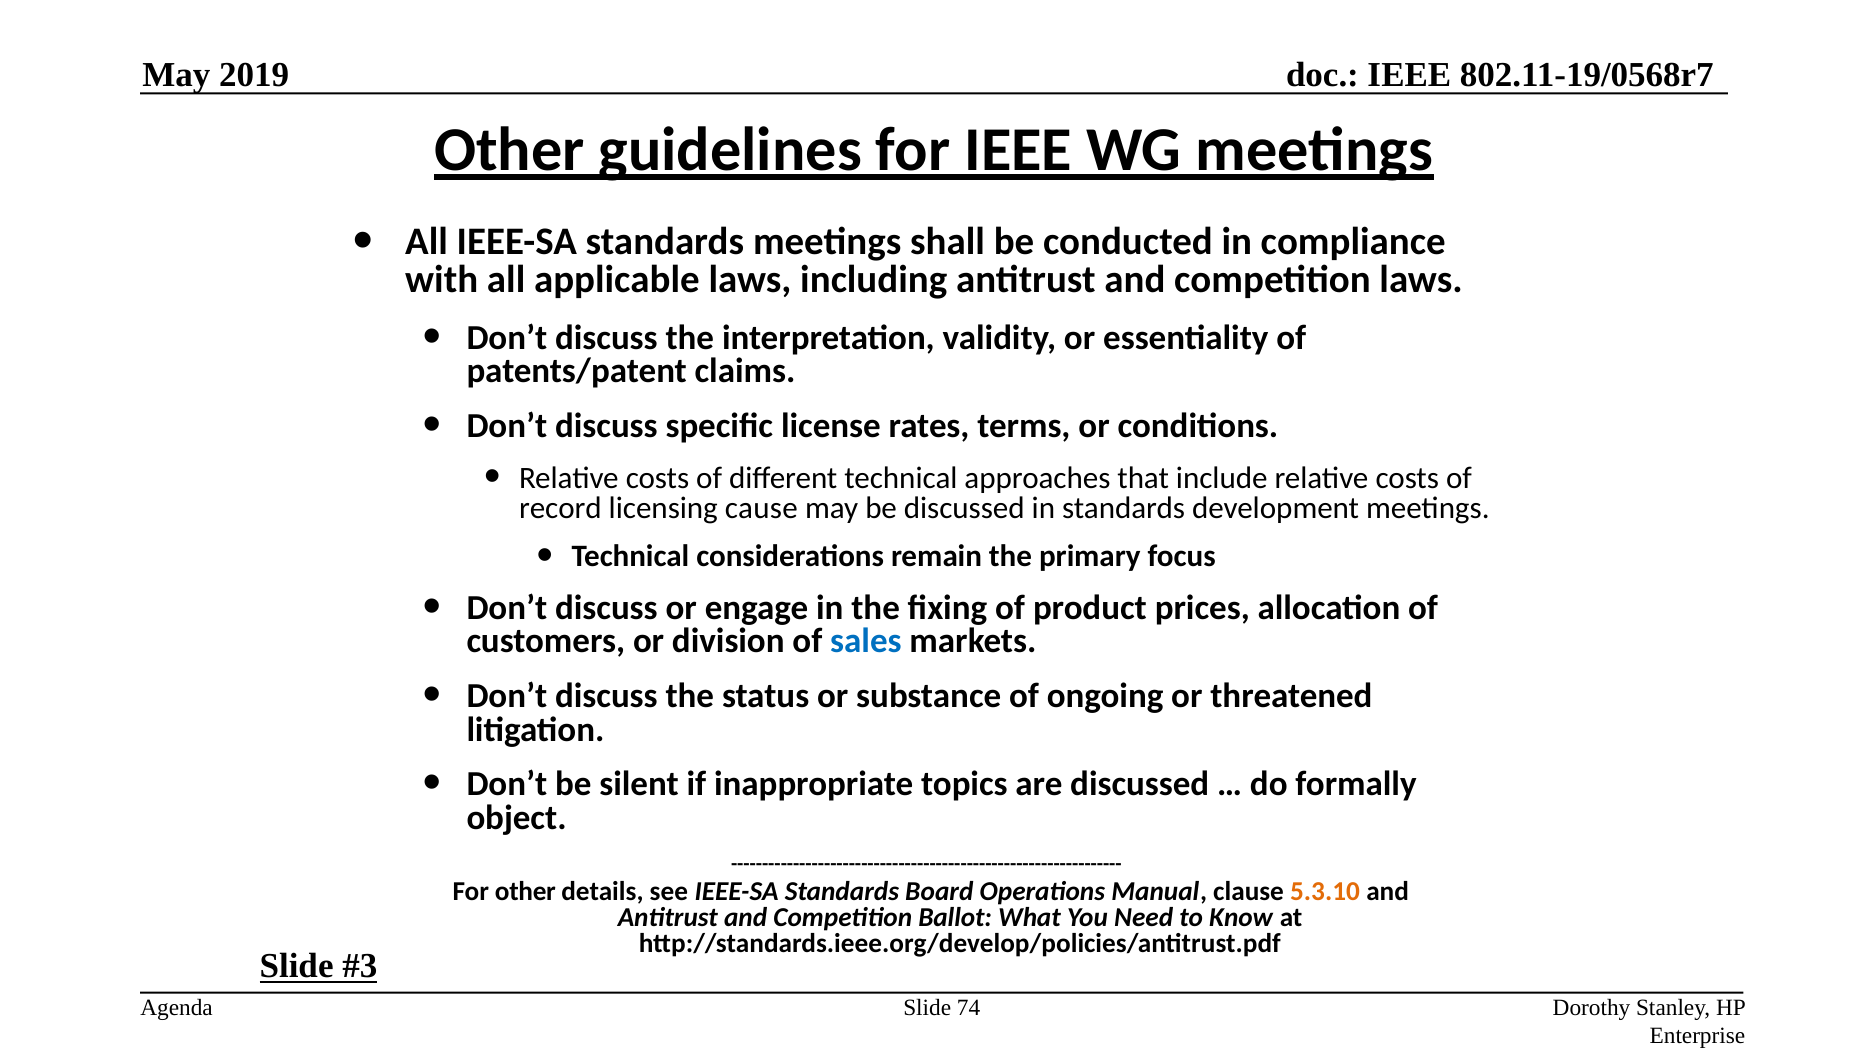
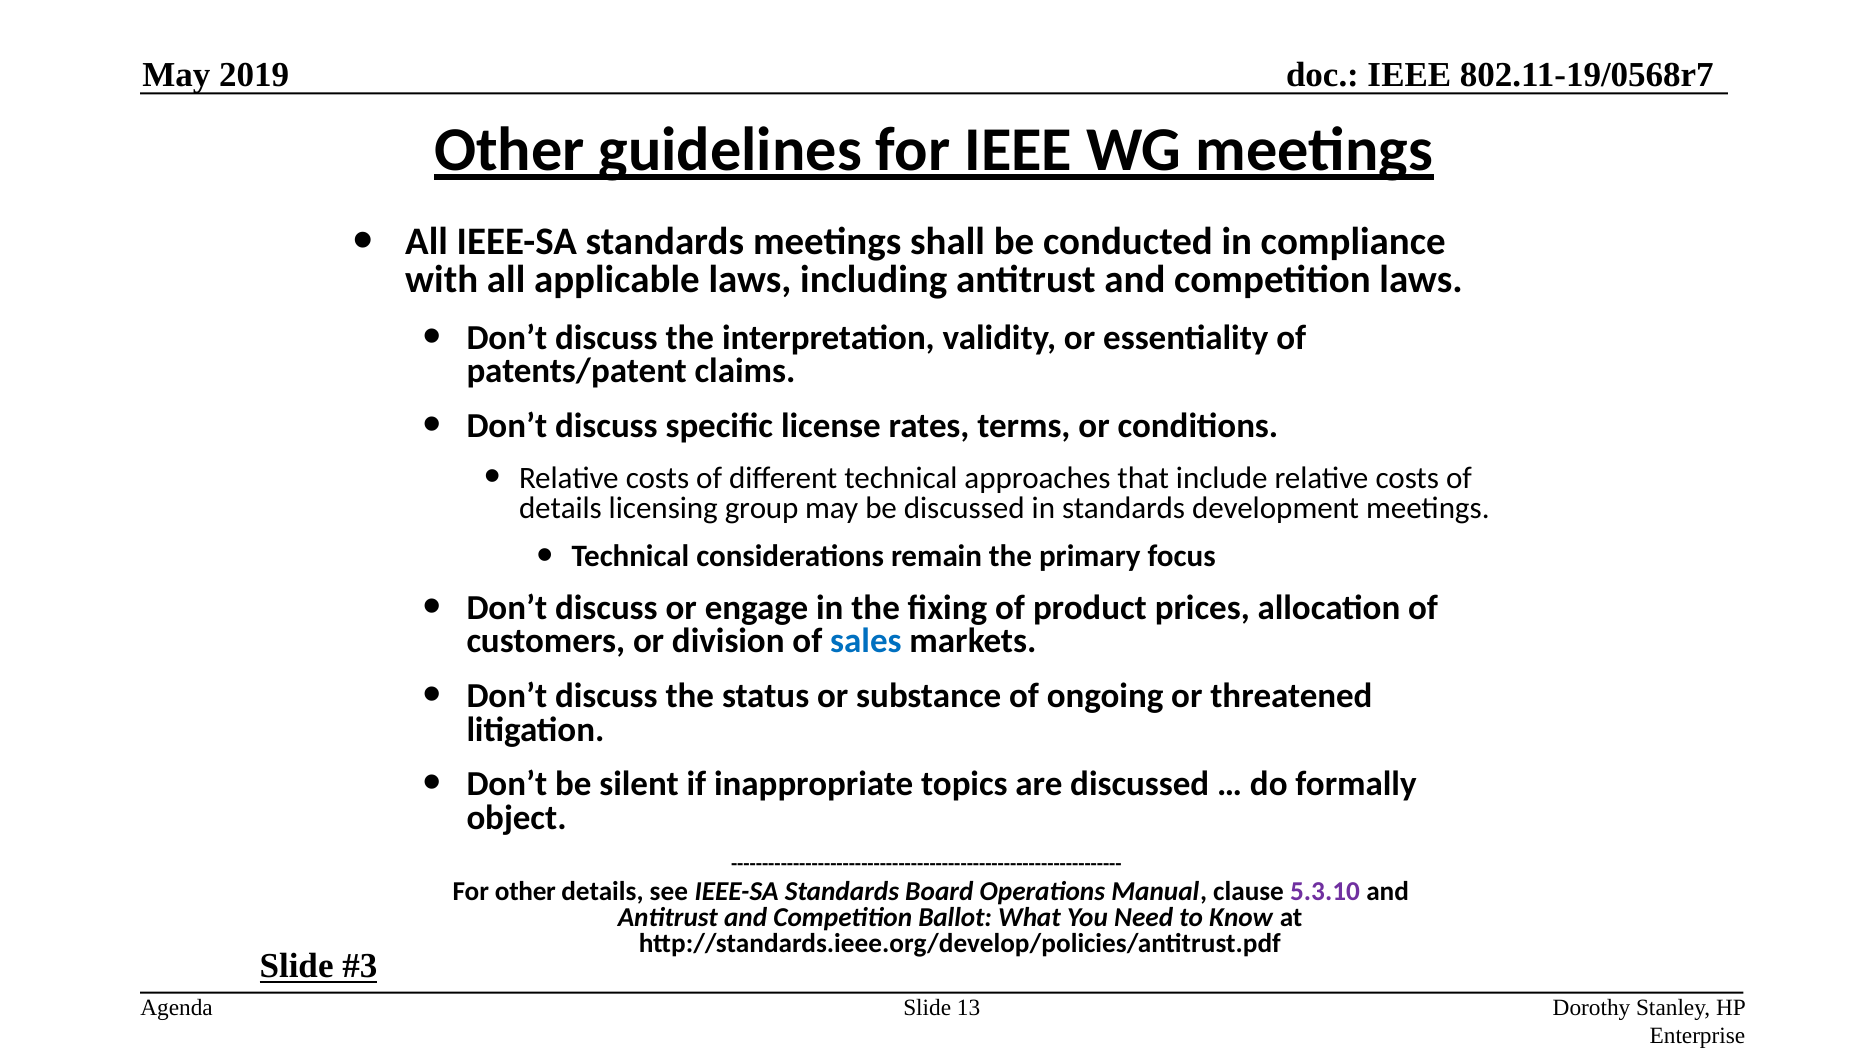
record at (560, 508): record -> details
cause: cause -> group
5.3.10 colour: orange -> purple
74: 74 -> 13
